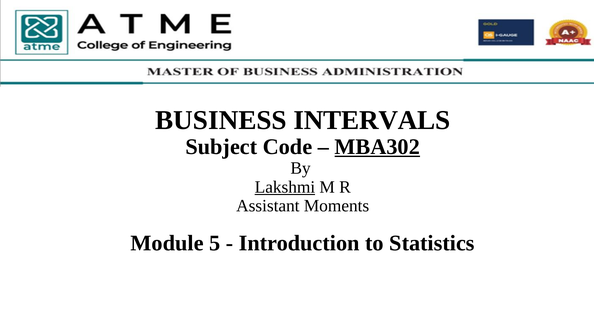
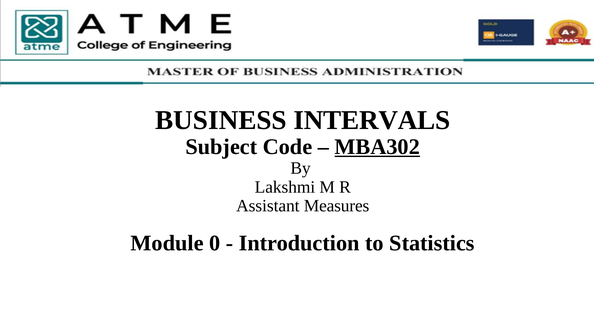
Lakshmi underline: present -> none
Moments: Moments -> Measures
5: 5 -> 0
